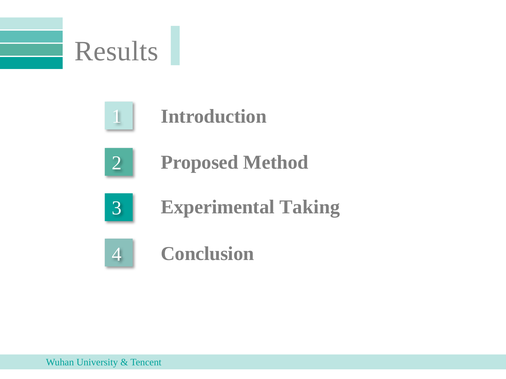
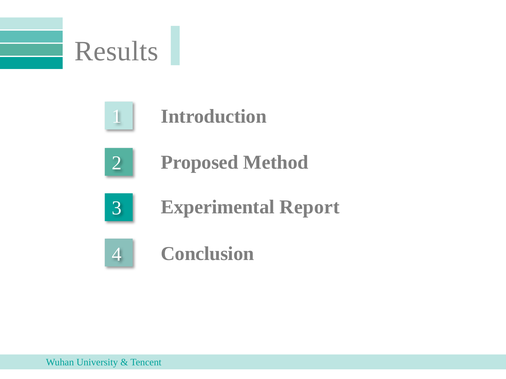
Taking: Taking -> Report
